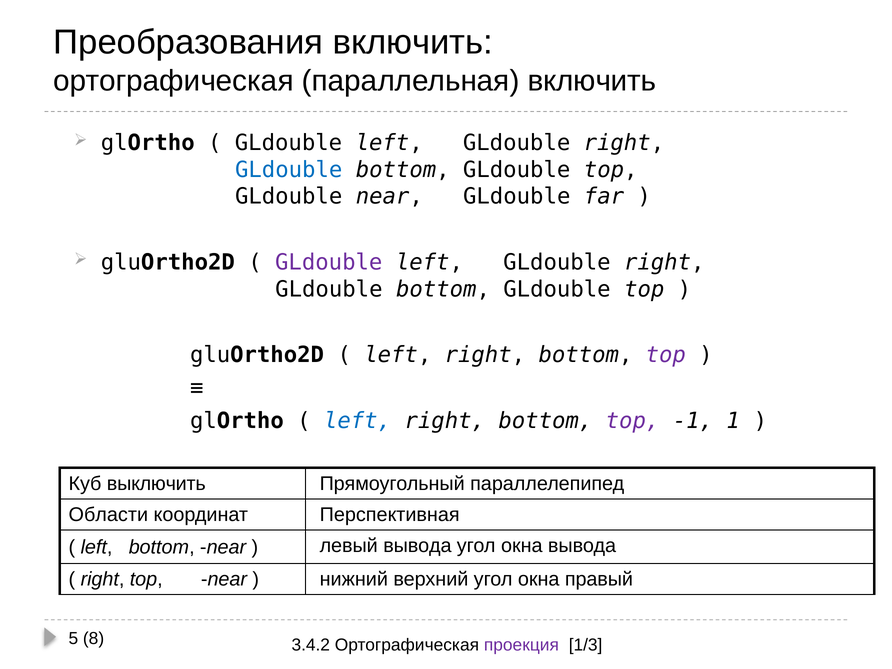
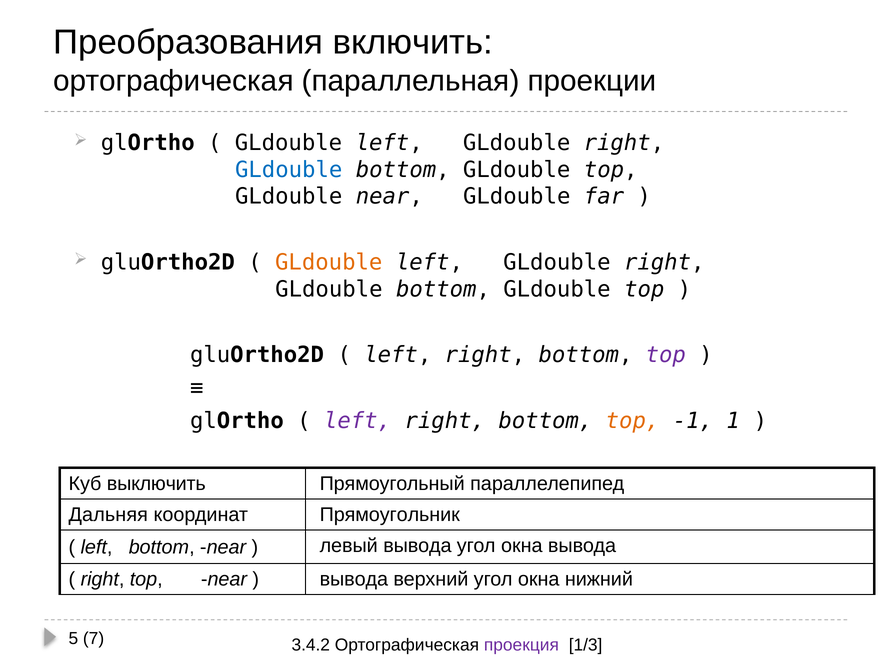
параллельная включить: включить -> проекции
GLdouble at (329, 262) colour: purple -> orange
left at (358, 421) colour: blue -> purple
top at (633, 421) colour: purple -> orange
Области: Области -> Дальняя
Перспективная: Перспективная -> Прямоугольник
нижний at (354, 579): нижний -> вывода
правый: правый -> нижний
8: 8 -> 7
